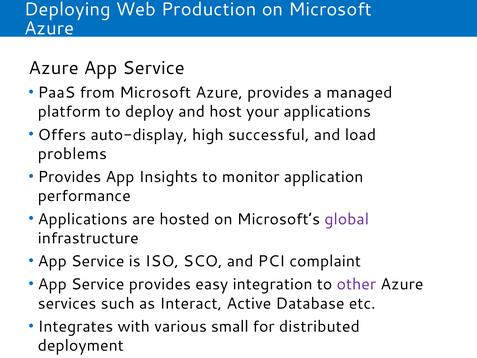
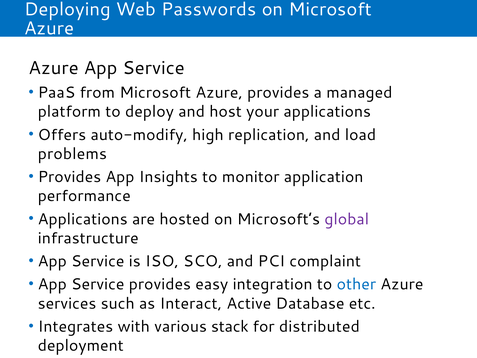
Production: Production -> Passwords
auto-display: auto-display -> auto-modify
successful: successful -> replication
other colour: purple -> blue
small: small -> stack
